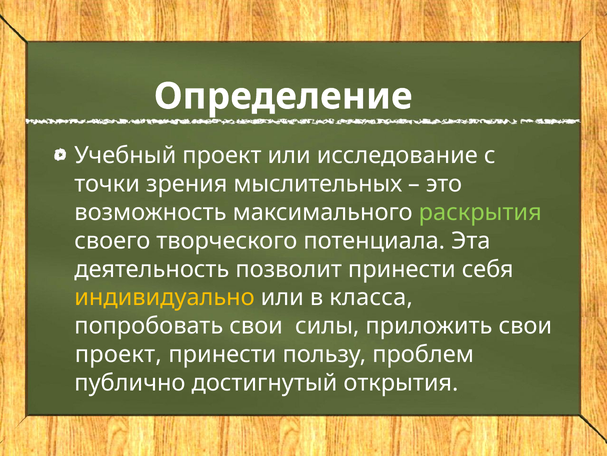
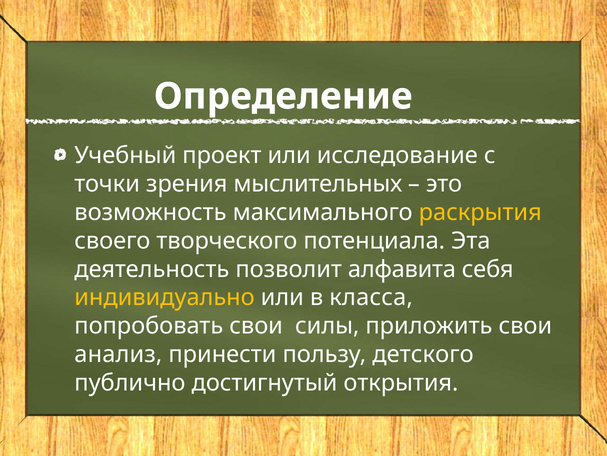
раскрытия colour: light green -> yellow
позволит принести: принести -> алфавита
проект at (118, 354): проект -> анализ
проблем: проблем -> детского
